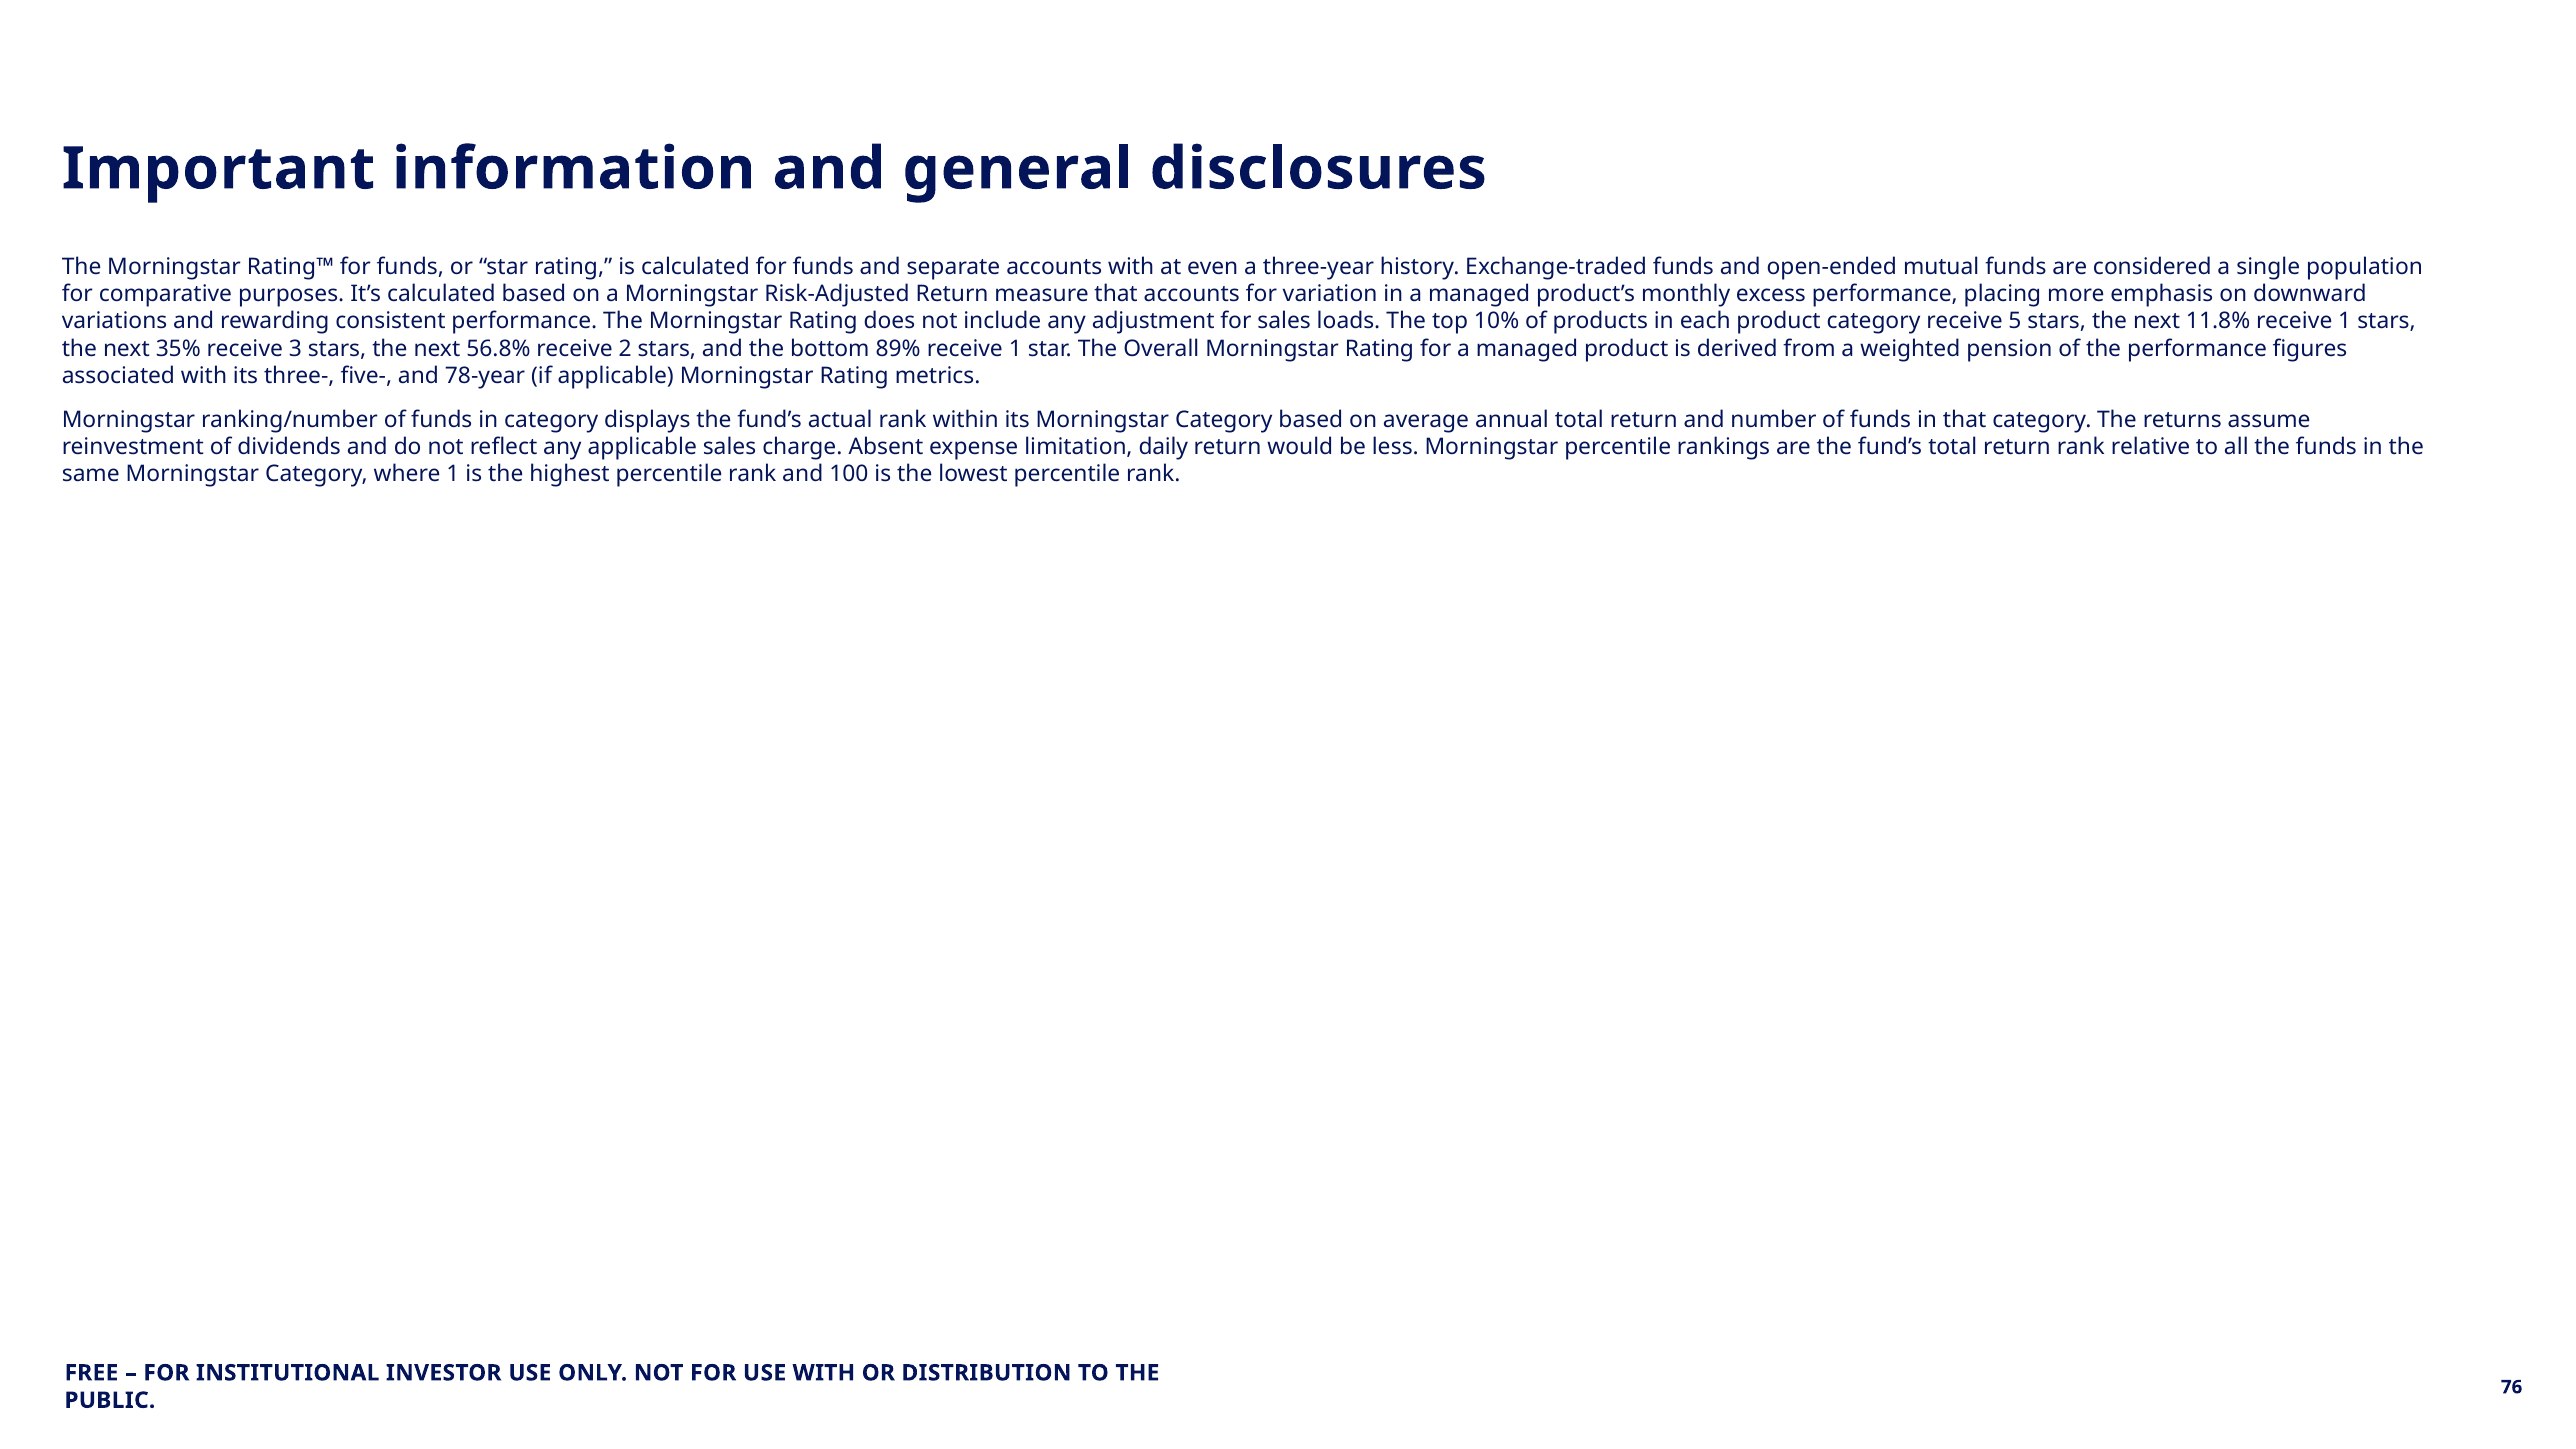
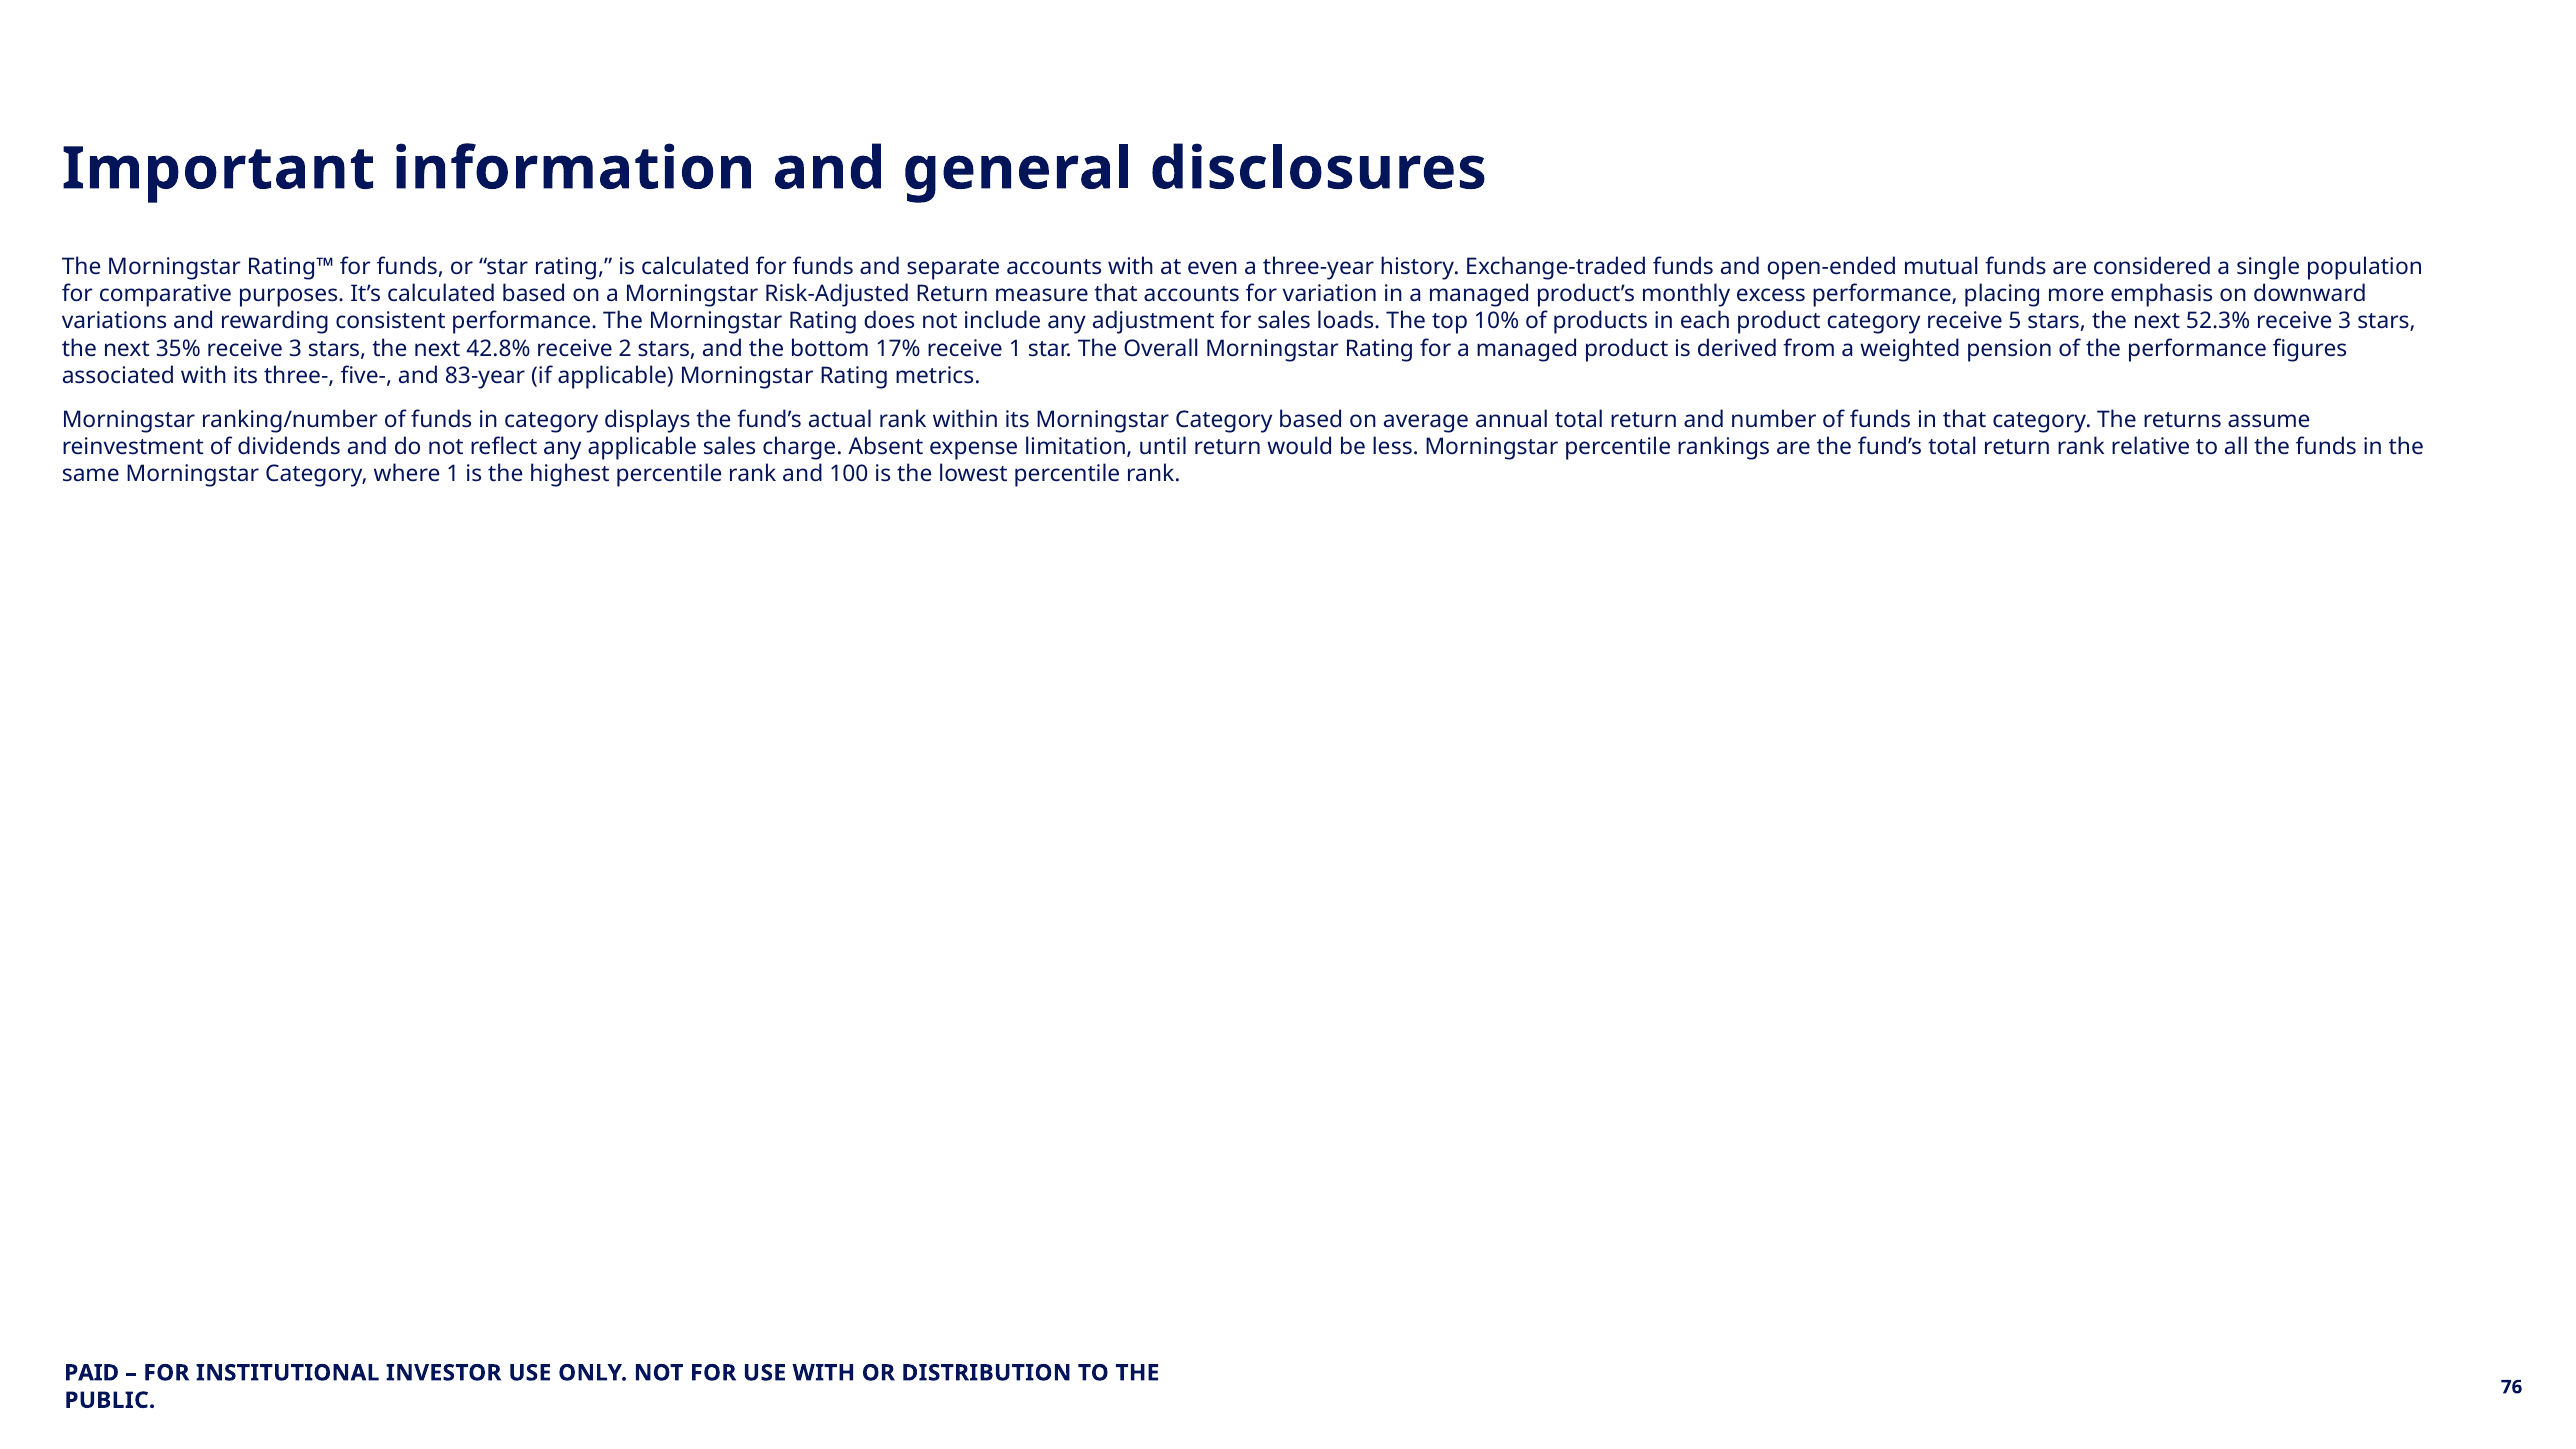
11.8%: 11.8% -> 52.3%
1 at (2345, 321): 1 -> 3
56.8%: 56.8% -> 42.8%
89%: 89% -> 17%
78-year: 78-year -> 83-year
daily: daily -> until
FREE: FREE -> PAID
